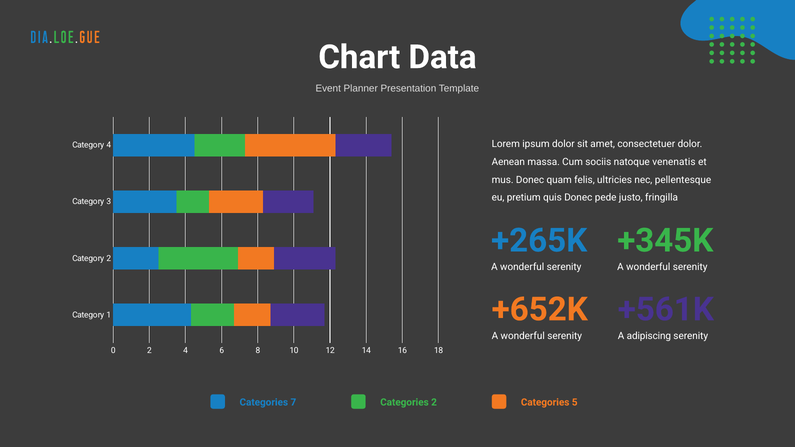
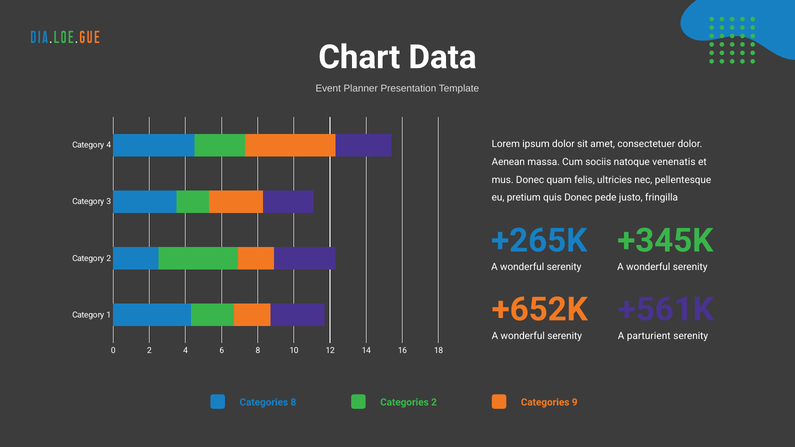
adipiscing: adipiscing -> parturient
Categories 7: 7 -> 8
5: 5 -> 9
